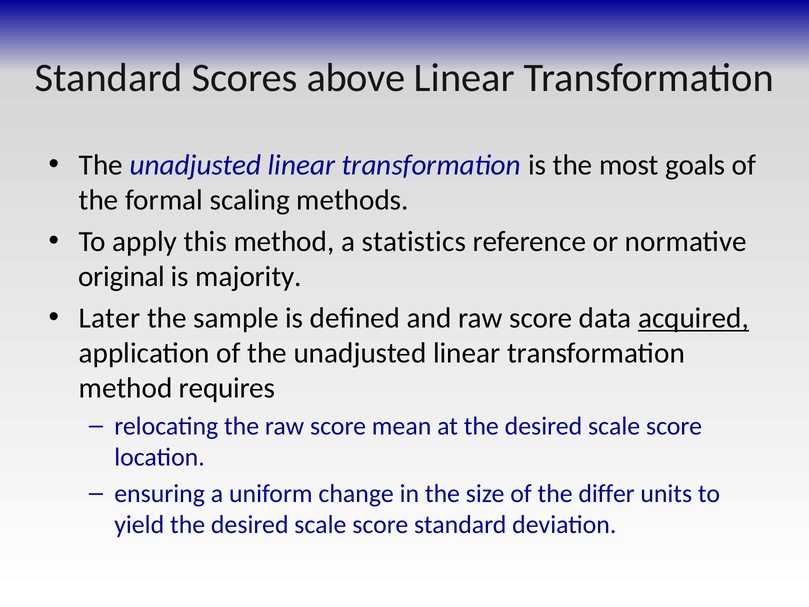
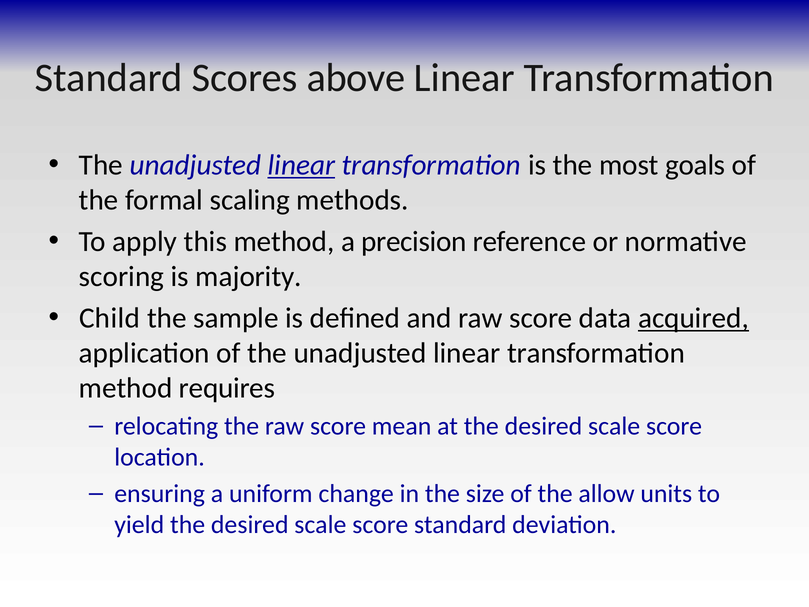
linear at (301, 165) underline: none -> present
statistics: statistics -> precision
original: original -> scoring
Later: Later -> Child
differ: differ -> allow
